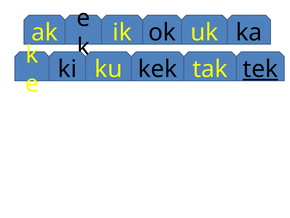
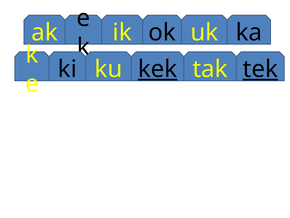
kek underline: none -> present
